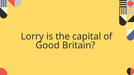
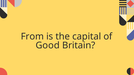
Lorry: Lorry -> From
